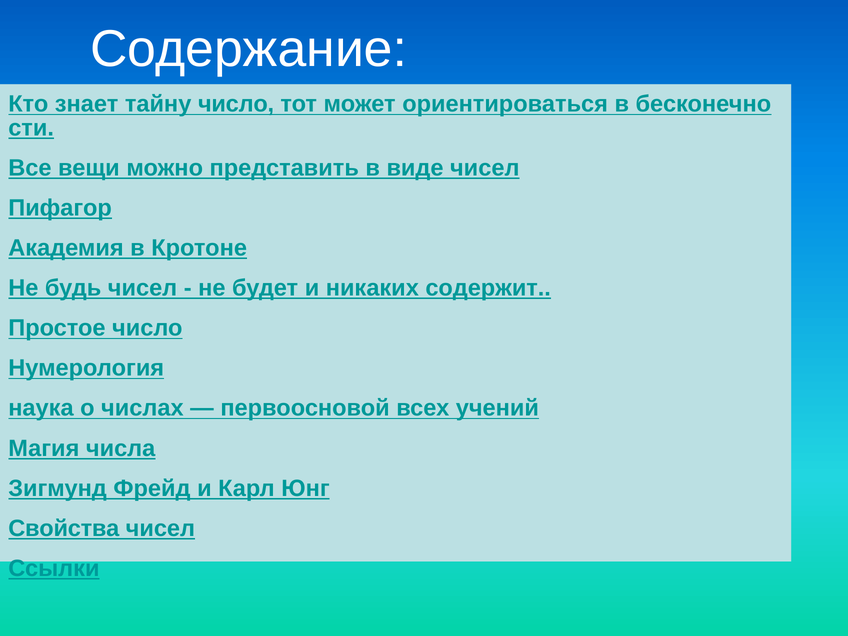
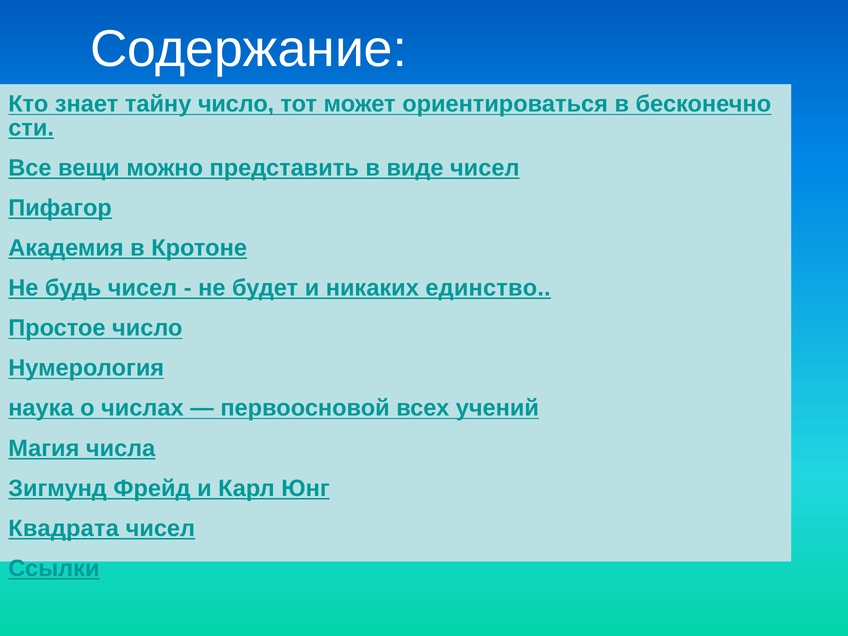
содержит: содержит -> единство
Свойства: Свойства -> Квадрата
